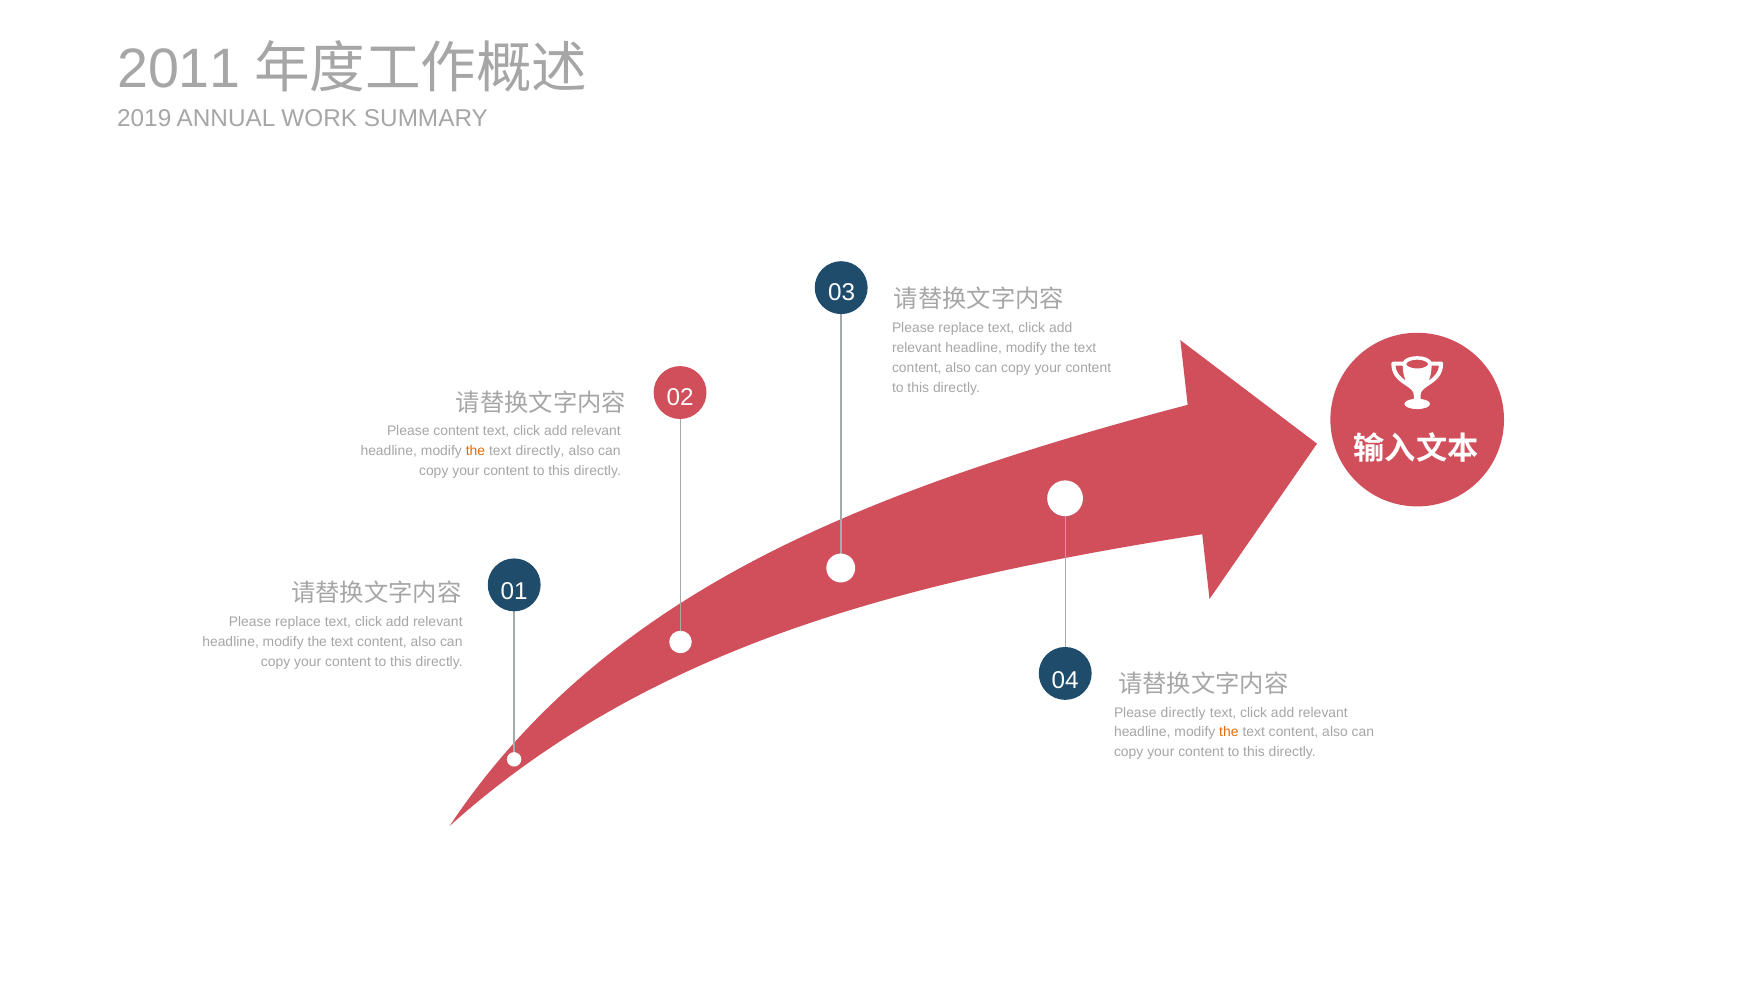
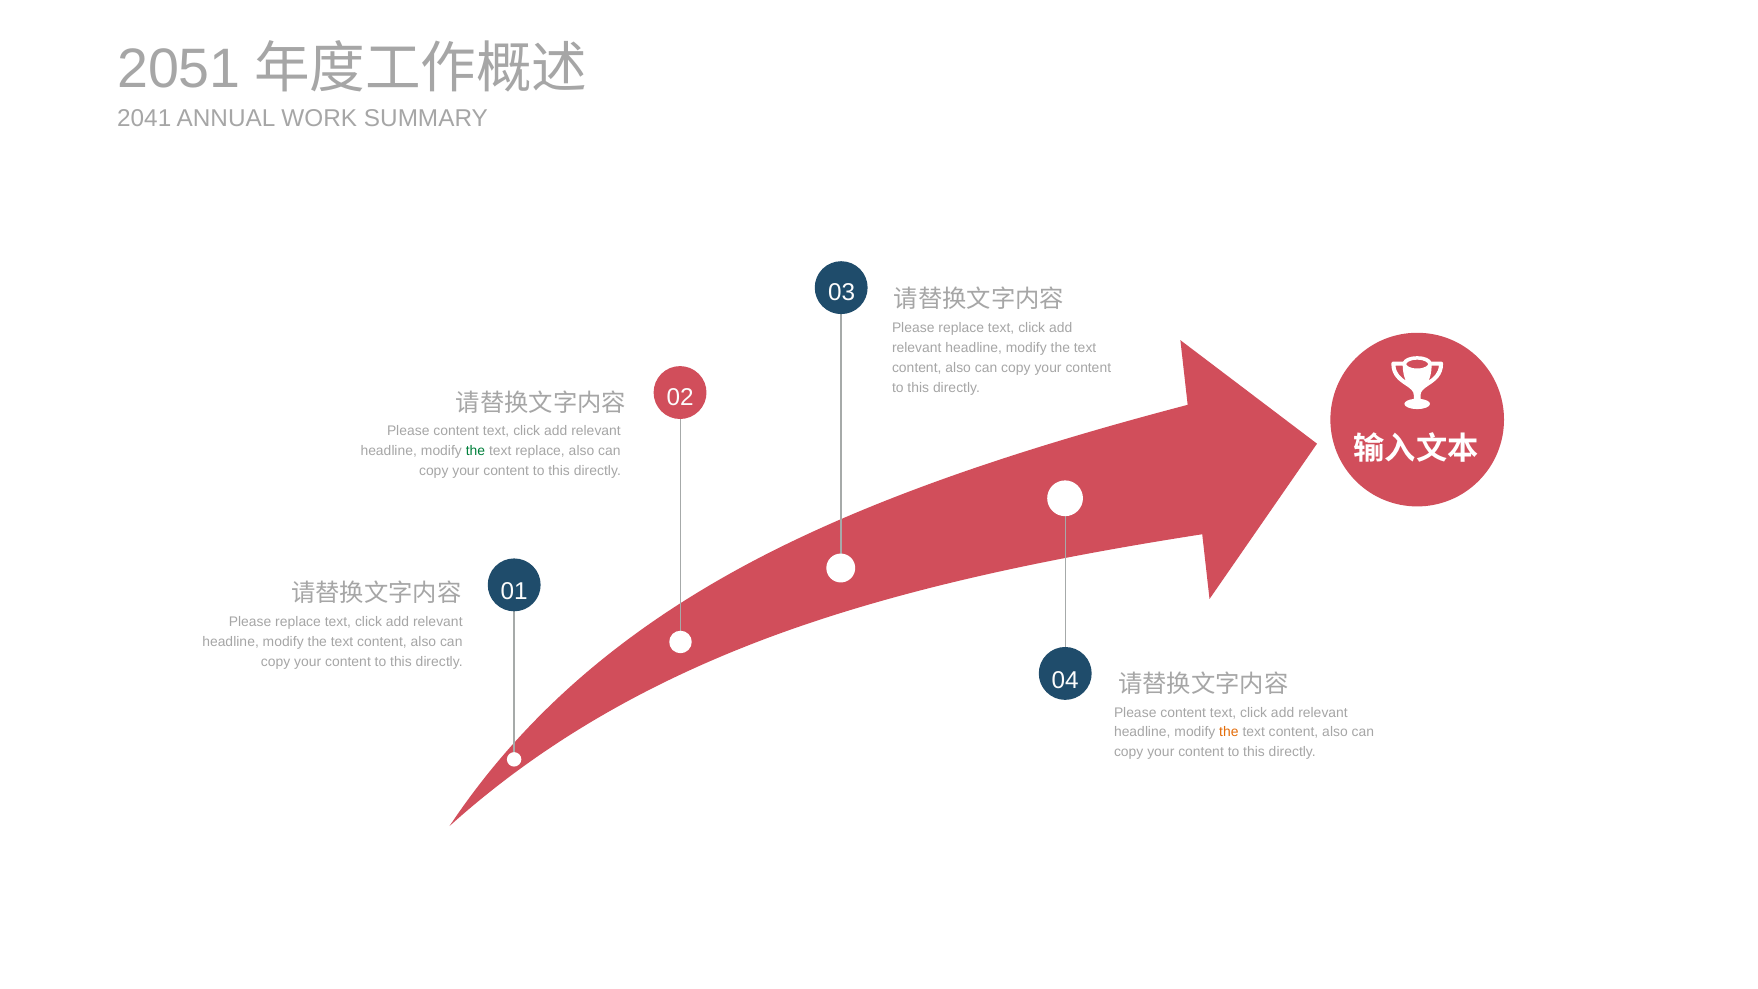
2011: 2011 -> 2051
2019: 2019 -> 2041
the at (475, 451) colour: orange -> green
text directly: directly -> replace
directly at (1183, 712): directly -> content
